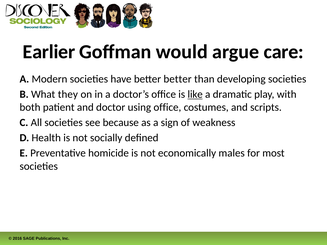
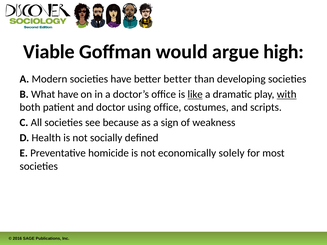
Earlier: Earlier -> Viable
care: care -> high
What they: they -> have
with underline: none -> present
males: males -> solely
